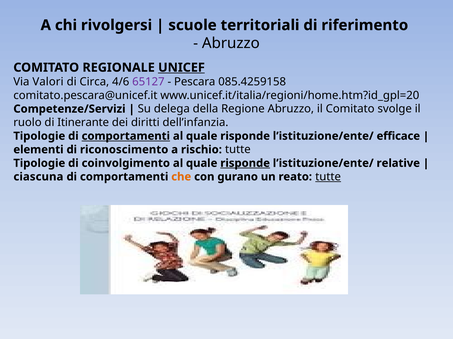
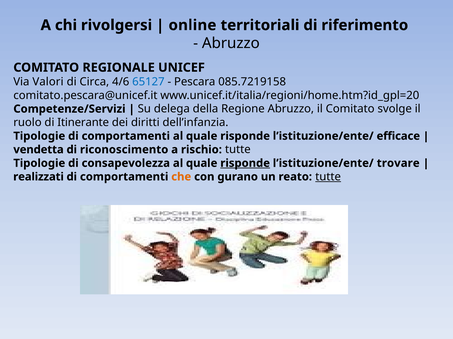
scuole: scuole -> online
UNICEF underline: present -> none
65127 colour: purple -> blue
085.4259158: 085.4259158 -> 085.7219158
comportamenti at (126, 136) underline: present -> none
elementi: elementi -> vendetta
coinvolgimento: coinvolgimento -> consapevolezza
relative: relative -> trovare
ciascuna: ciascuna -> realizzati
